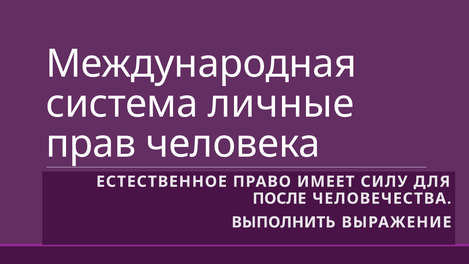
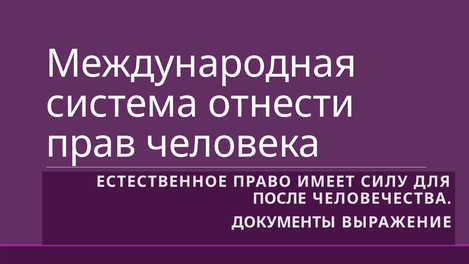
личные: личные -> отнести
ВЫПОЛНИТЬ: ВЫПОЛНИТЬ -> ДОКУМЕНТЫ
